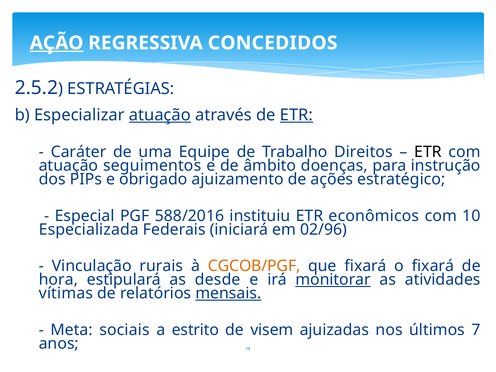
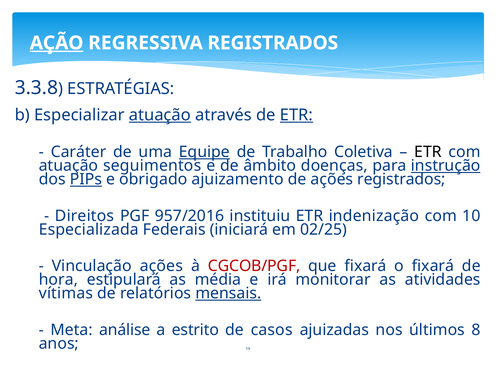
REGRESSIVA CONCEDIDOS: CONCEDIDOS -> REGISTRADOS
2.5.2: 2.5.2 -> 3.3.8
Equipe underline: none -> present
Direitos: Direitos -> Coletiva
instrução underline: none -> present
PIPs underline: none -> present
ações estratégico: estratégico -> registrados
Especial: Especial -> Direitos
588/2016: 588/2016 -> 957/2016
econômicos: econômicos -> indenização
02/96: 02/96 -> 02/25
Vinculação rurais: rurais -> ações
CGCOB/PGF colour: orange -> red
desde: desde -> média
monitorar underline: present -> none
sociais: sociais -> análise
visem: visem -> casos
7: 7 -> 8
